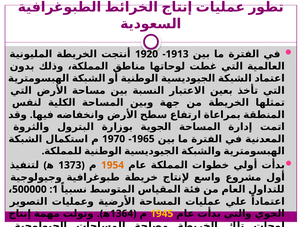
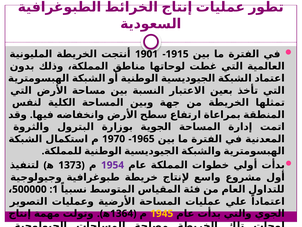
1920: 1920 -> 1901
1913: 1913 -> 1915
1954 colour: orange -> purple
